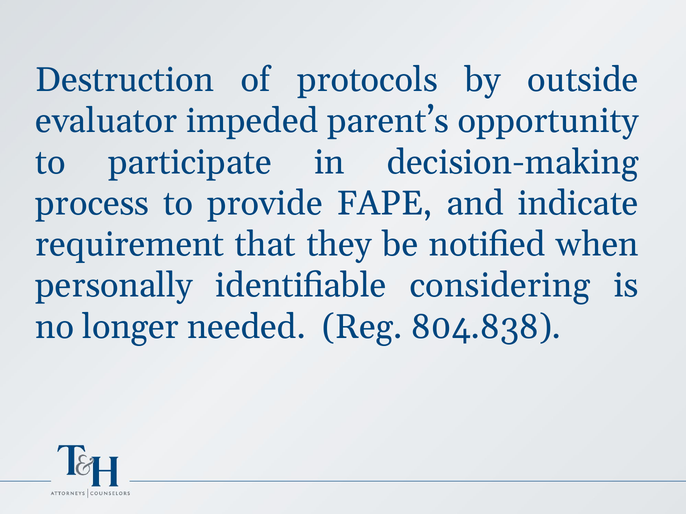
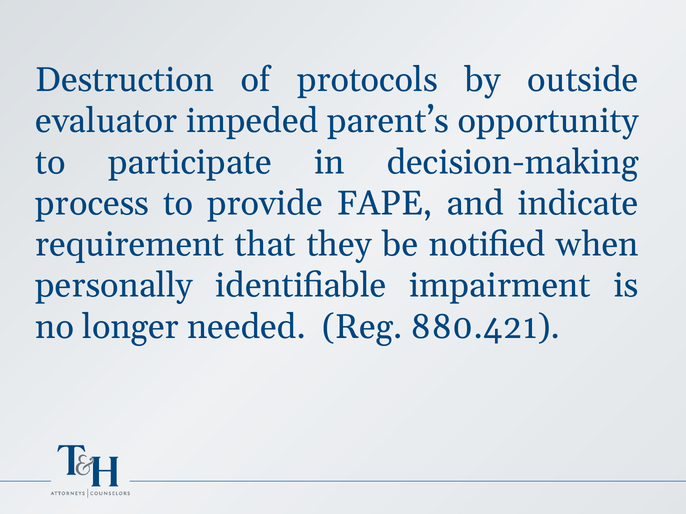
considering: considering -> impairment
804.838: 804.838 -> 880.421
